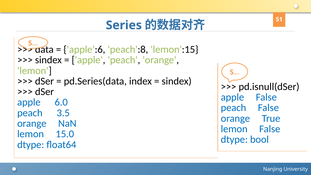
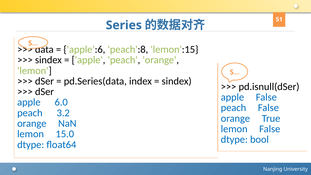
3.5: 3.5 -> 3.2
